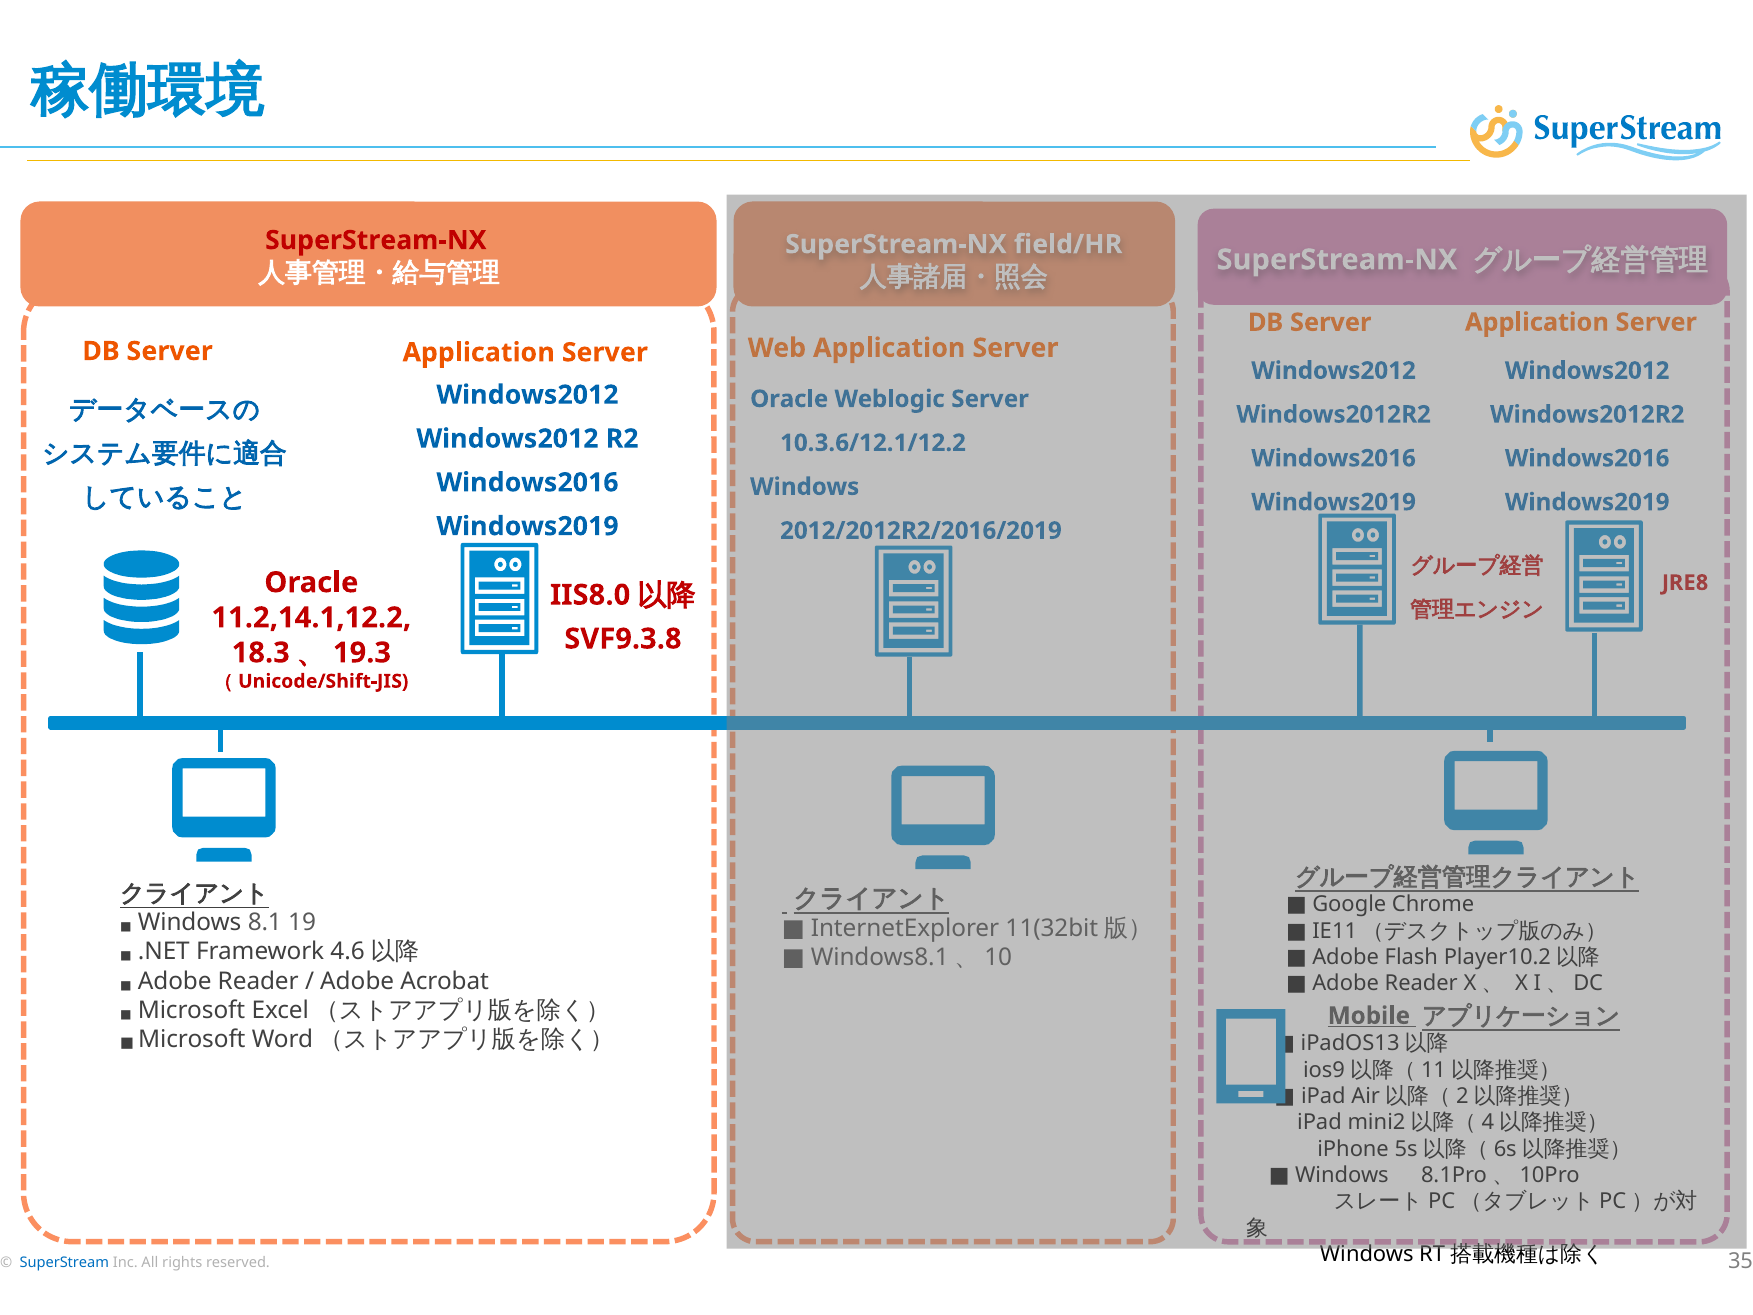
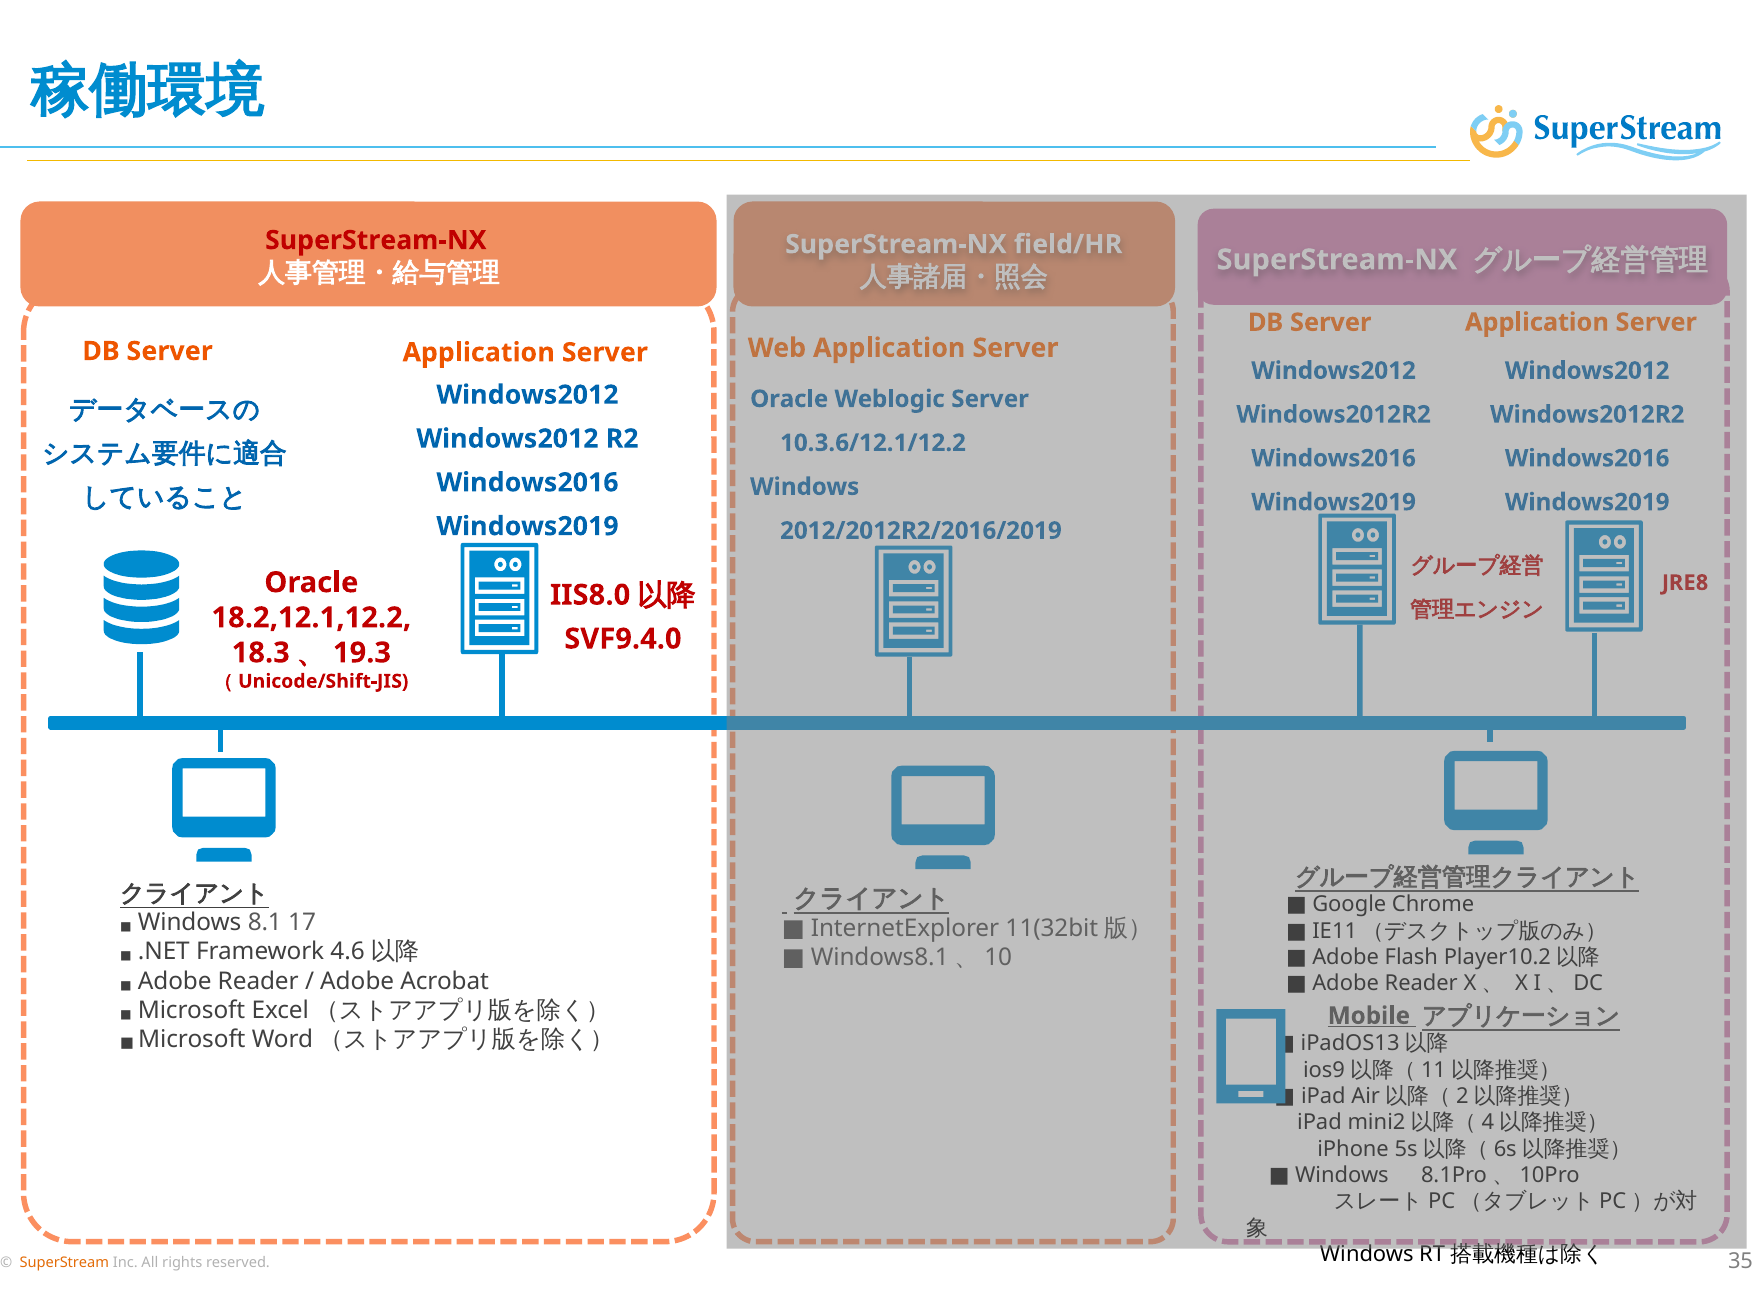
11.2,14.1,12.2: 11.2,14.1,12.2 -> 18.2,12.1,12.2
SVF9.3.8: SVF9.3.8 -> SVF9.4.0
19: 19 -> 17
SuperStream colour: blue -> orange
